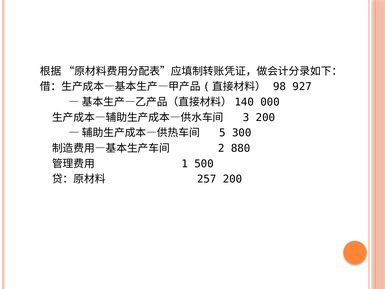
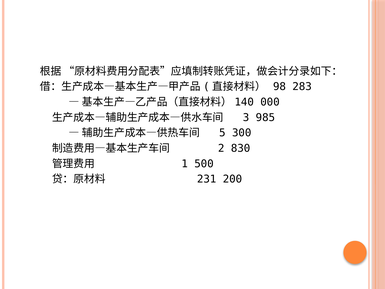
927: 927 -> 283
3 200: 200 -> 985
880: 880 -> 830
257: 257 -> 231
